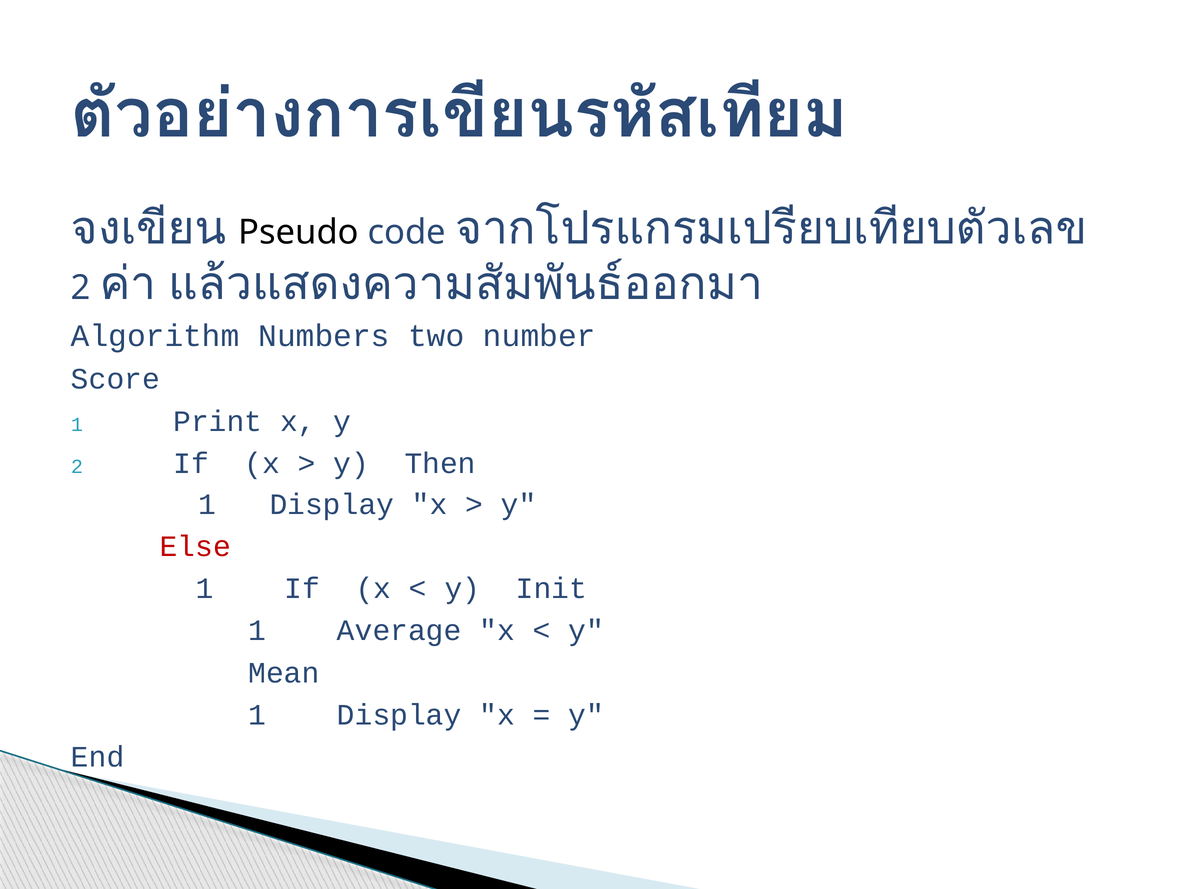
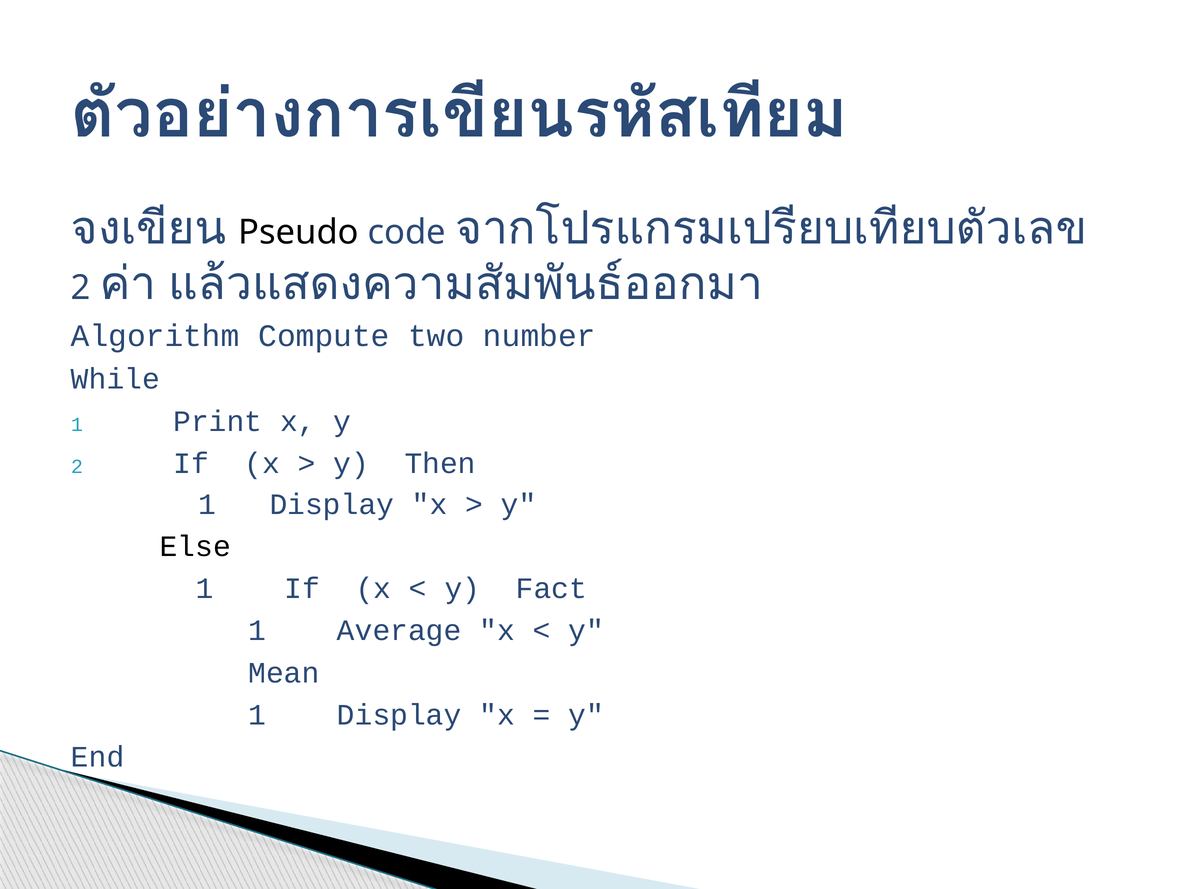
Numbers: Numbers -> Compute
Score: Score -> While
Else colour: red -> black
Init: Init -> Fact
